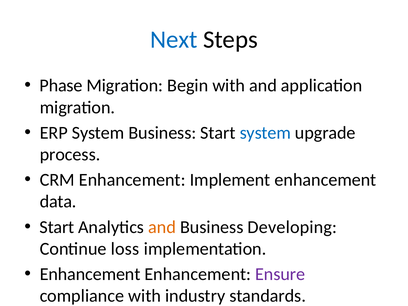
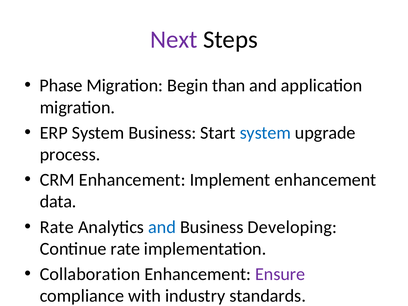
Next colour: blue -> purple
Begin with: with -> than
Start at (57, 227): Start -> Rate
and at (162, 227) colour: orange -> blue
Continue loss: loss -> rate
Enhancement at (90, 274): Enhancement -> Collaboration
